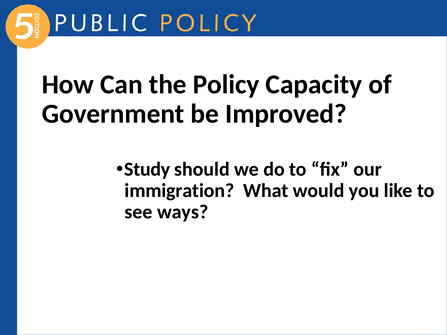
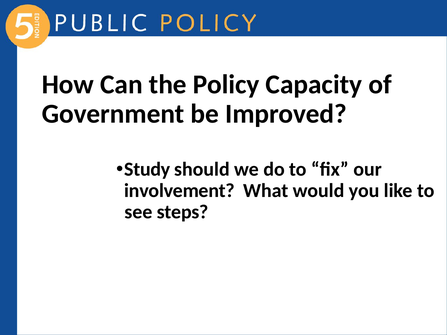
immigration: immigration -> involvement
ways: ways -> steps
